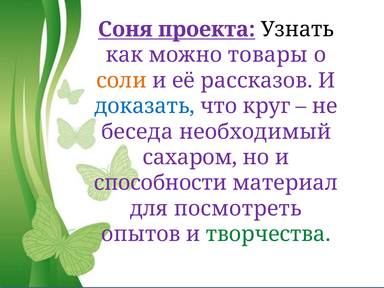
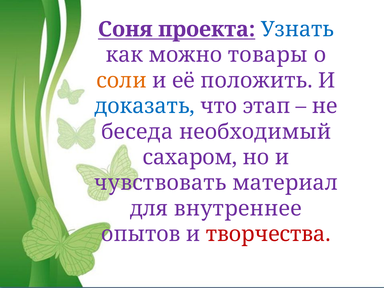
Узнать colour: black -> blue
рассказов: рассказов -> положить
круг: круг -> этап
способности: способности -> чувствовать
посмотреть: посмотреть -> внутреннее
творчества colour: green -> red
